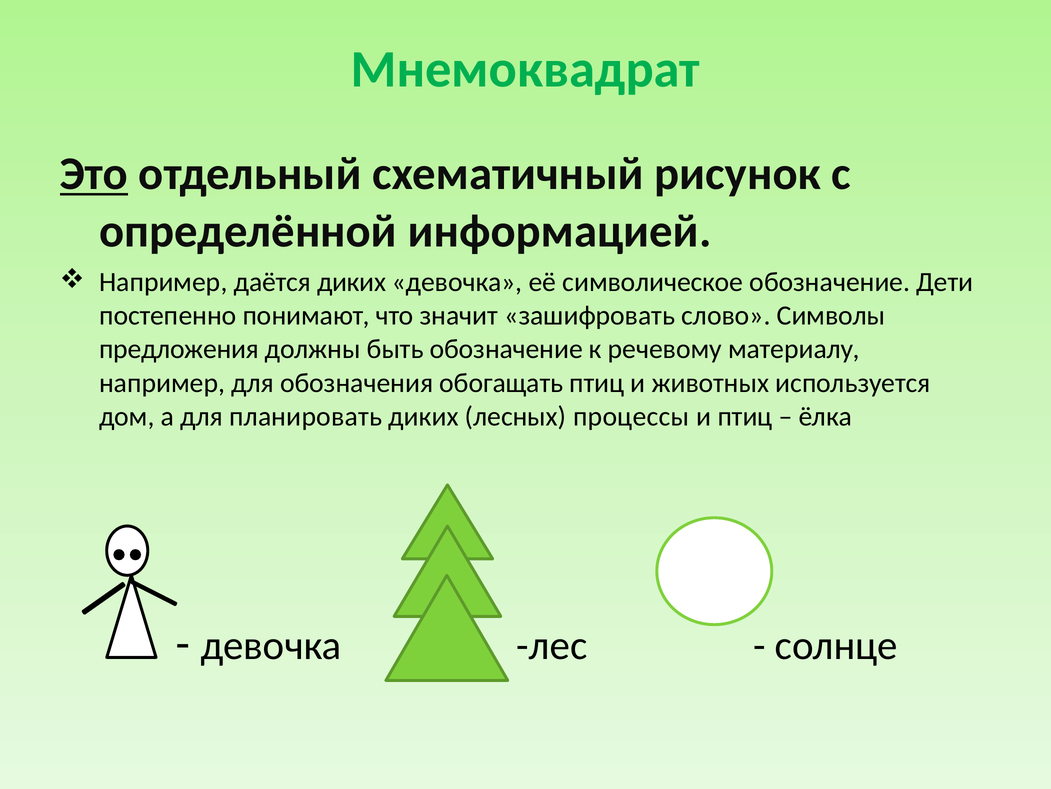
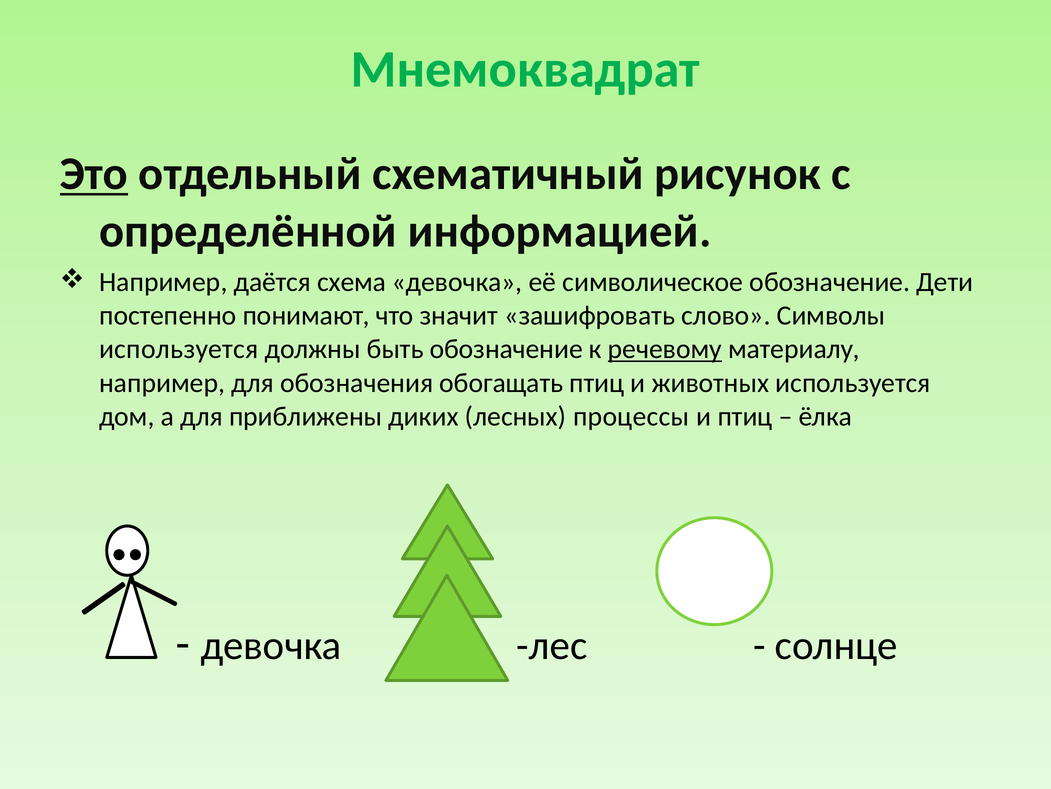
даётся диких: диких -> схема
предложения at (179, 349): предложения -> используется
речевому underline: none -> present
планировать: планировать -> приближены
